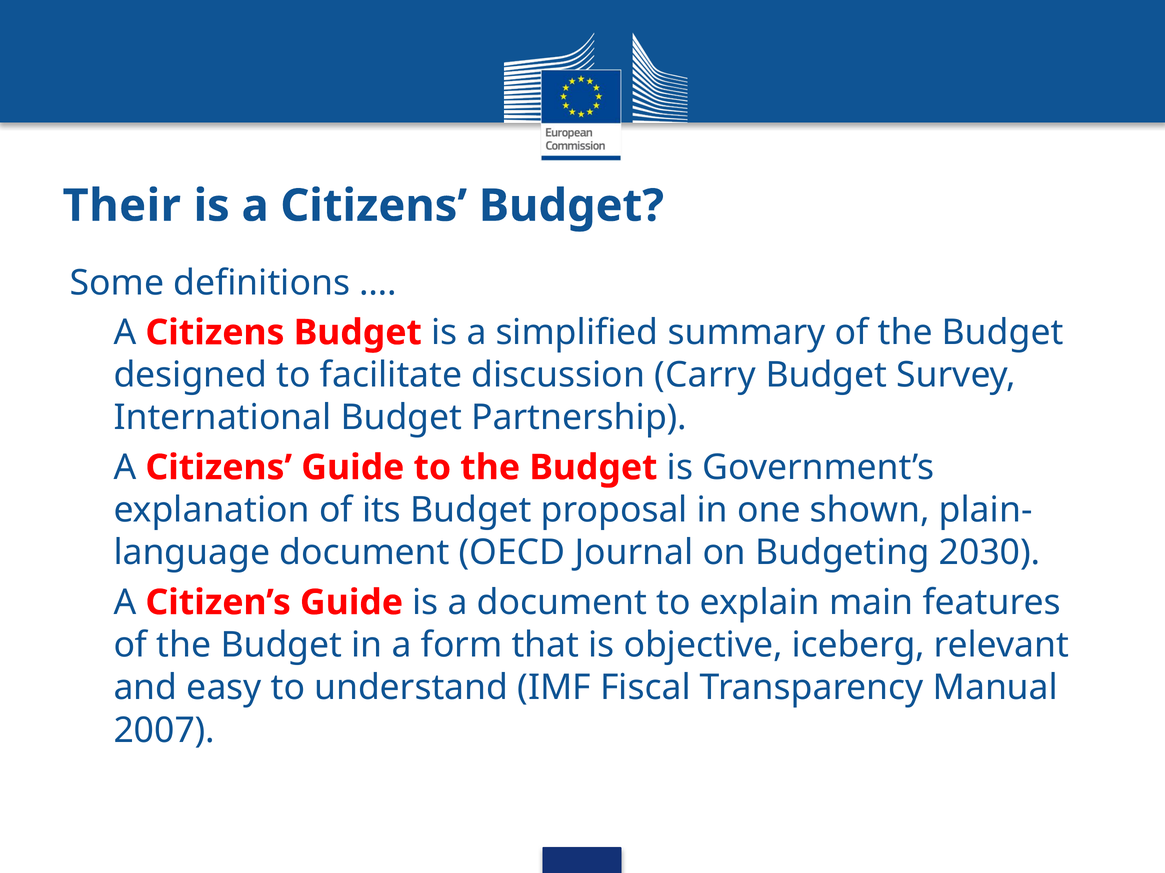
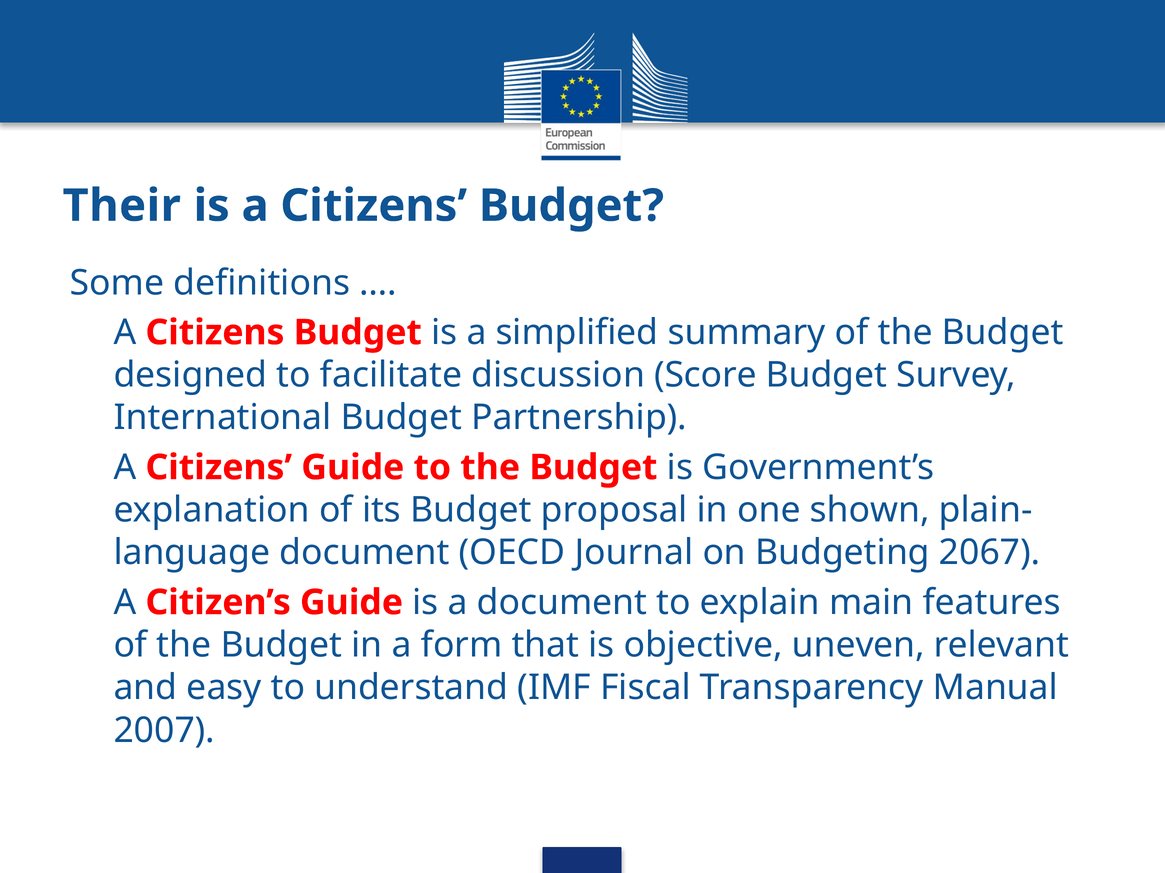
Carry: Carry -> Score
2030: 2030 -> 2067
iceberg: iceberg -> uneven
